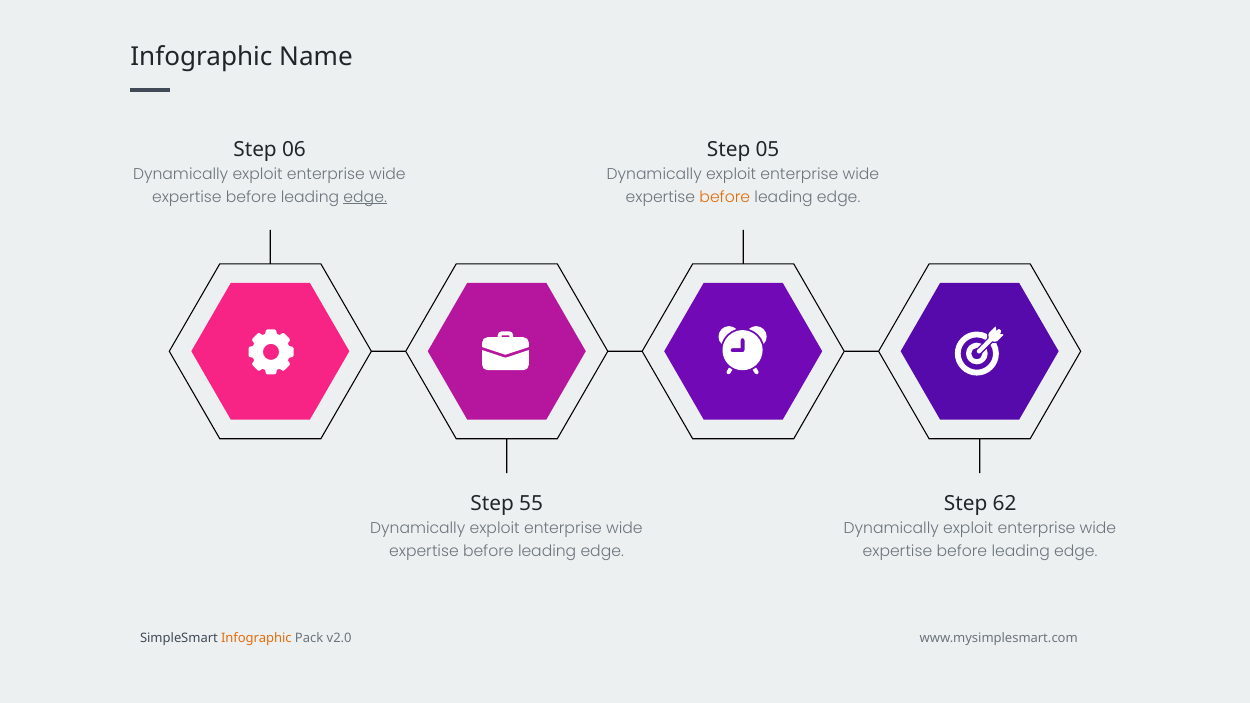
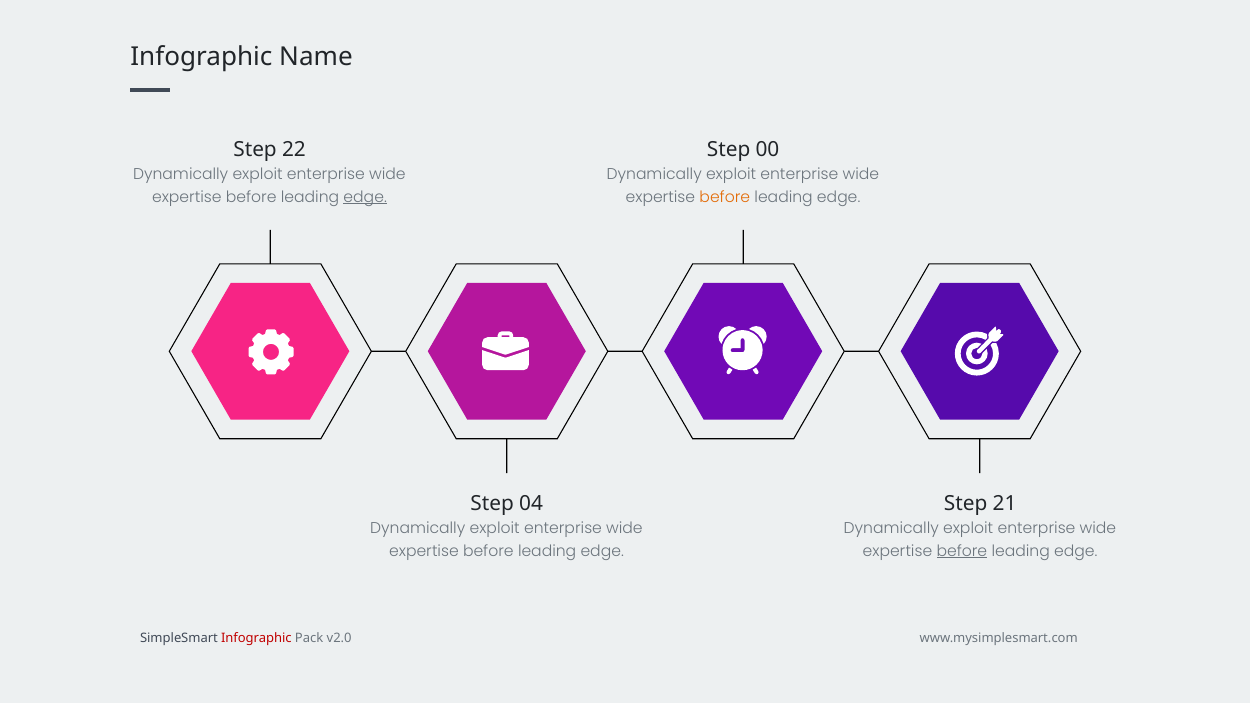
06: 06 -> 22
05: 05 -> 00
55: 55 -> 04
62: 62 -> 21
before at (962, 551) underline: none -> present
Infographic at (256, 638) colour: orange -> red
